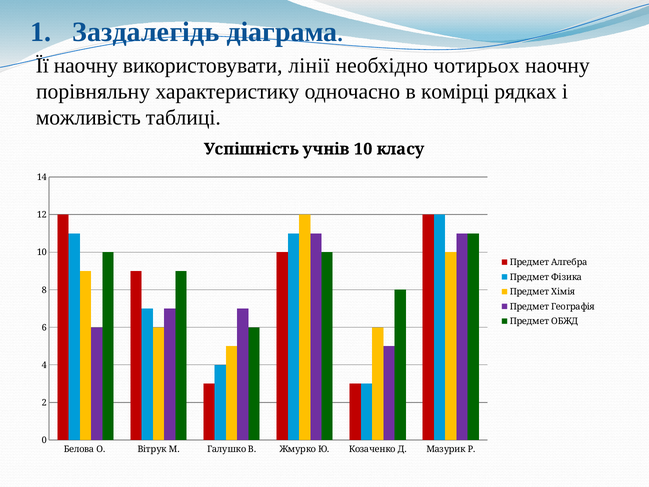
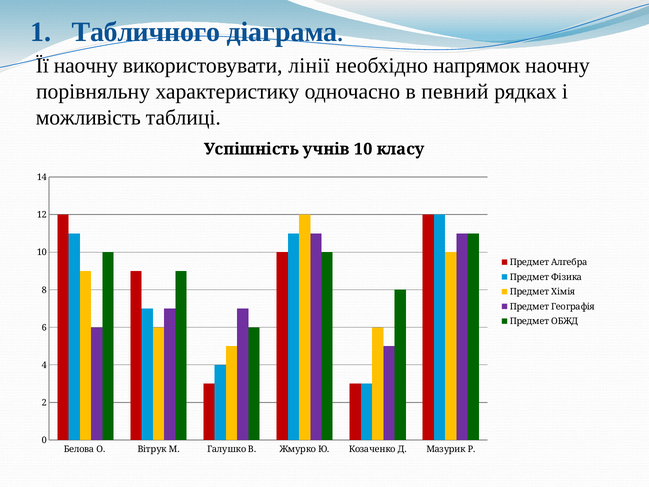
Заздалегідь: Заздалегідь -> Табличного
чотирьох: чотирьох -> напрямок
комірці: комірці -> певний
